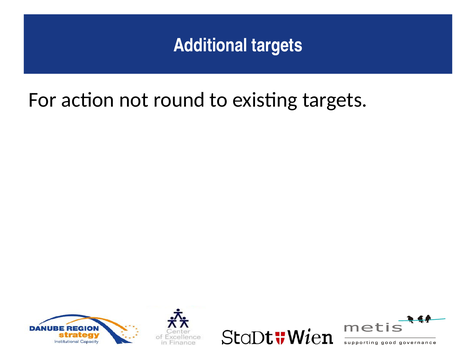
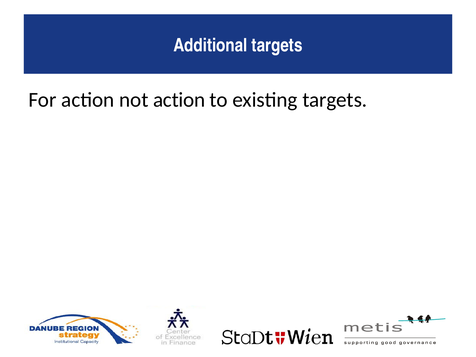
not round: round -> action
